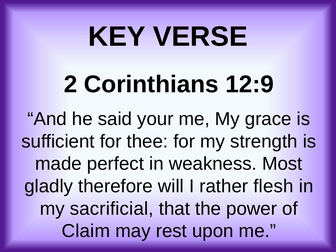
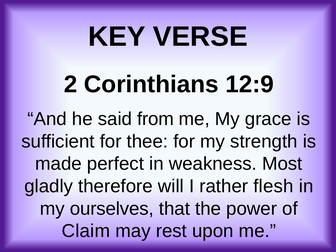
your: your -> from
sacrificial: sacrificial -> ourselves
